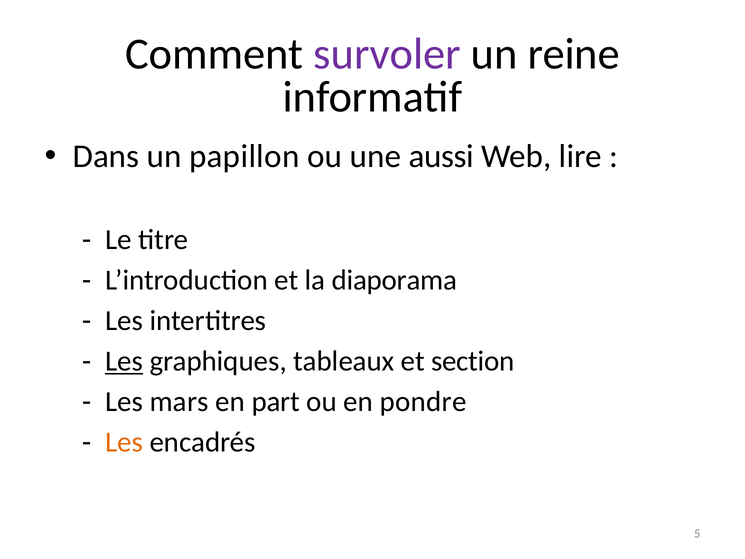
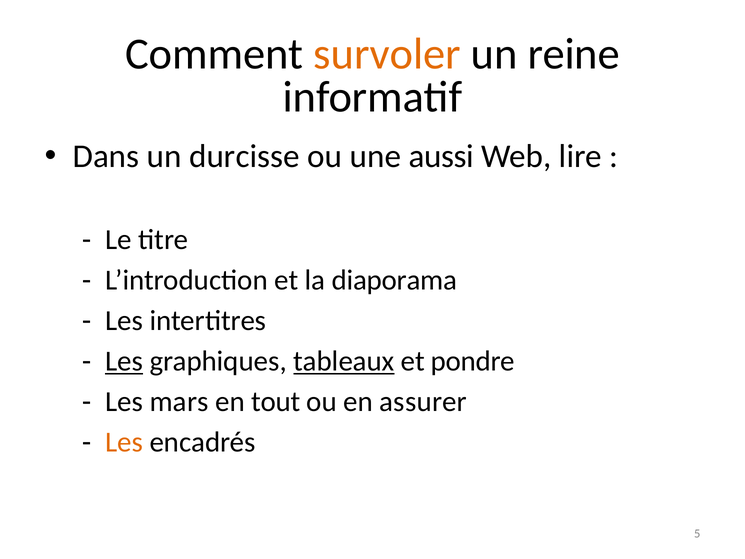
survoler colour: purple -> orange
papillon: papillon -> durcisse
tableaux underline: none -> present
section: section -> pondre
part: part -> tout
pondre: pondre -> assurer
